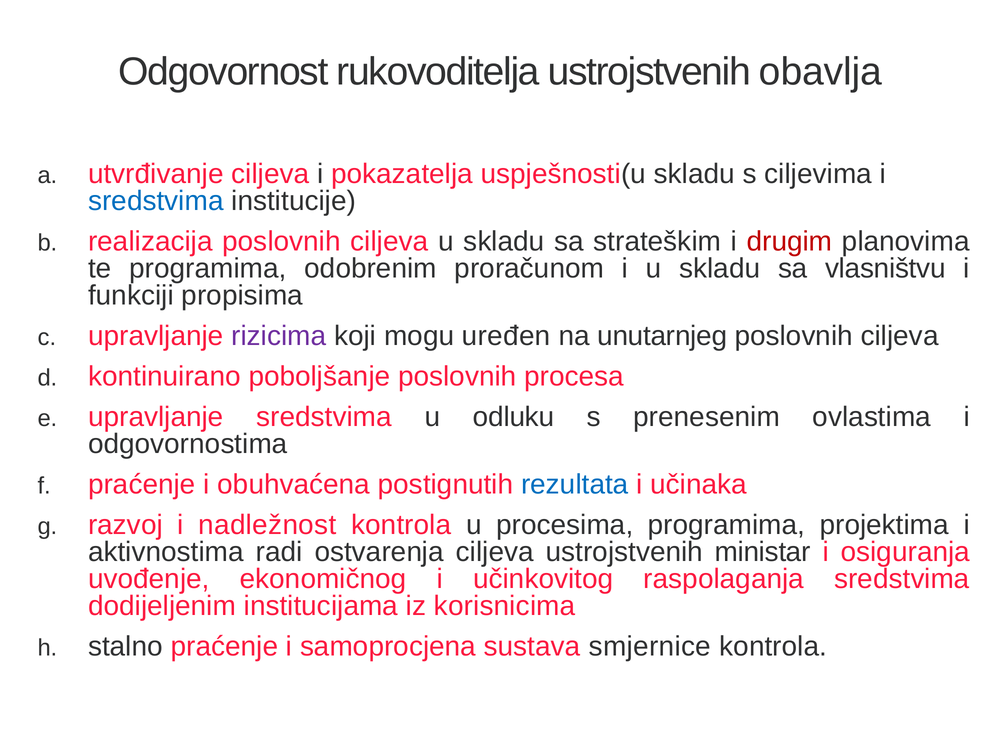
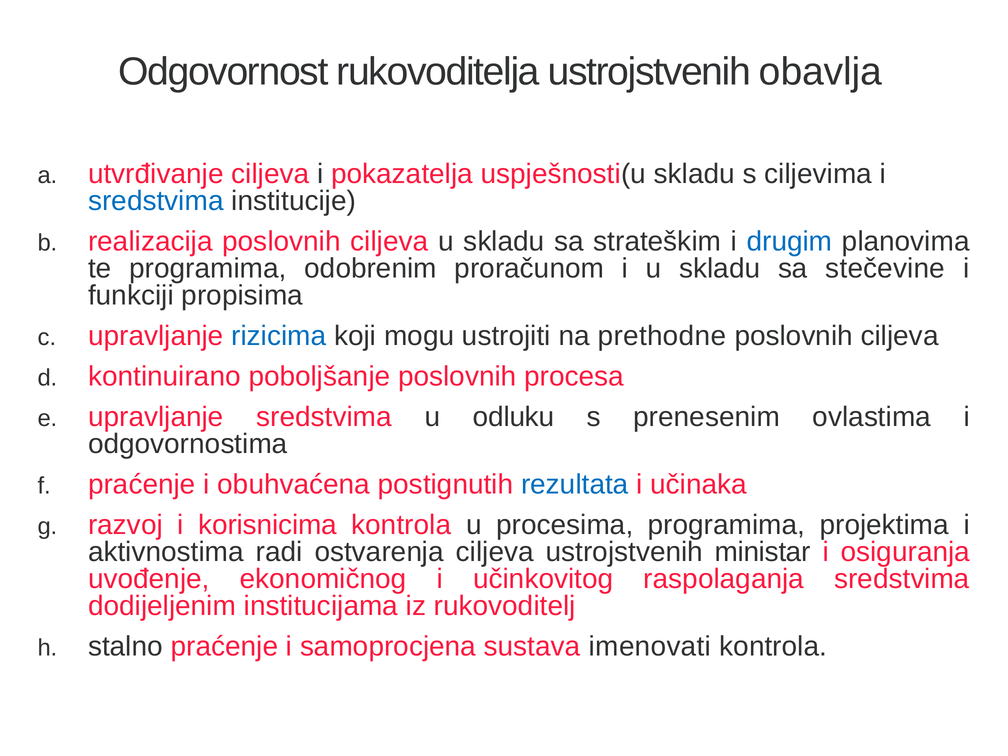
drugim colour: red -> blue
vlasništvu: vlasništvu -> stečevine
rizicima colour: purple -> blue
uređen: uređen -> ustrojiti
unutarnjeg: unutarnjeg -> prethodne
nadležnost: nadležnost -> korisnicima
korisnicima: korisnicima -> rukovoditelj
smjernice: smjernice -> imenovati
